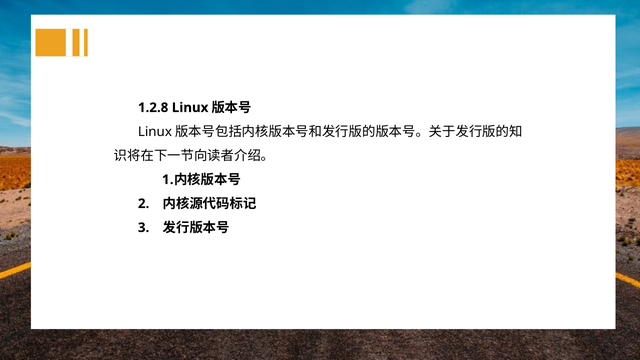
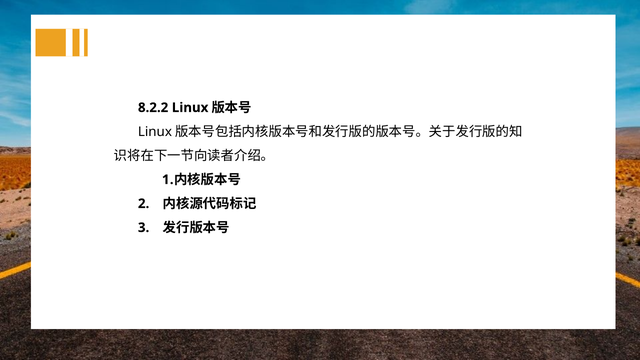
1.2.8: 1.2.8 -> 8.2.2
